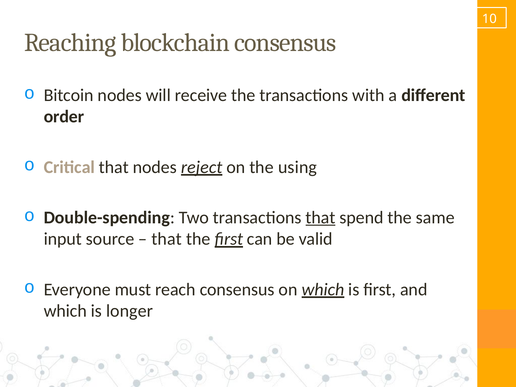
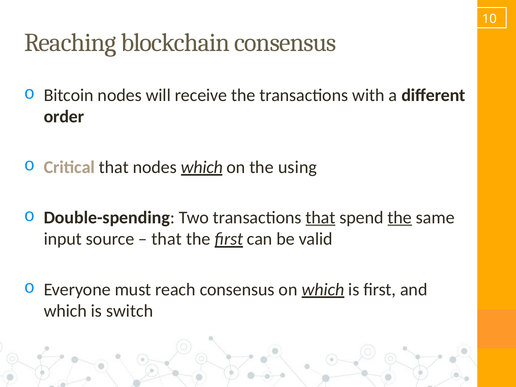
nodes reject: reject -> which
the at (400, 218) underline: none -> present
longer: longer -> switch
